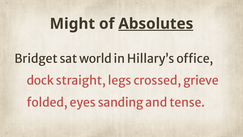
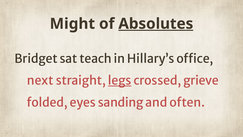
world: world -> teach
dock: dock -> next
legs underline: none -> present
tense: tense -> often
